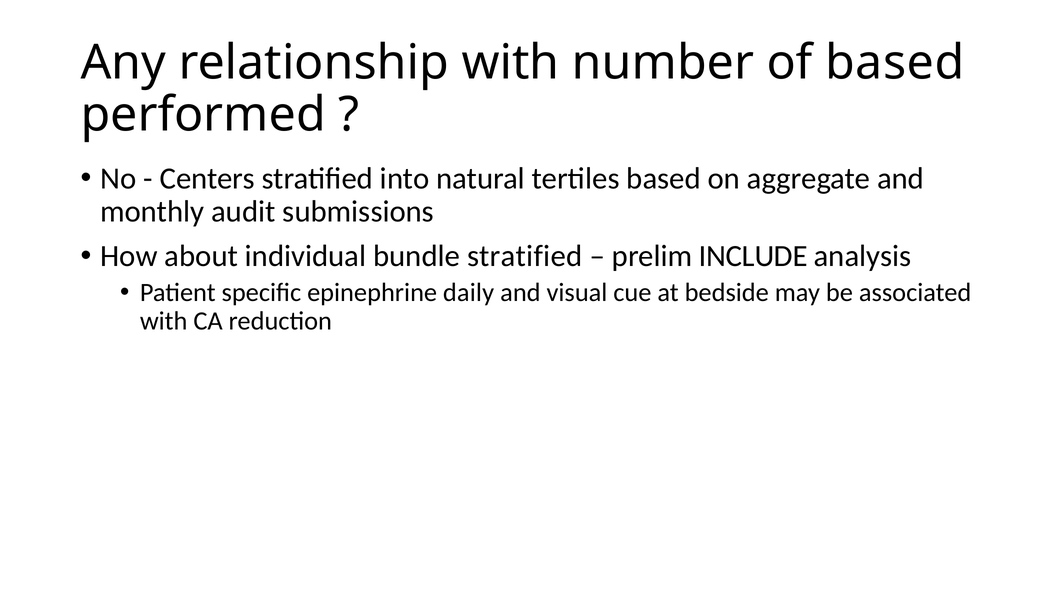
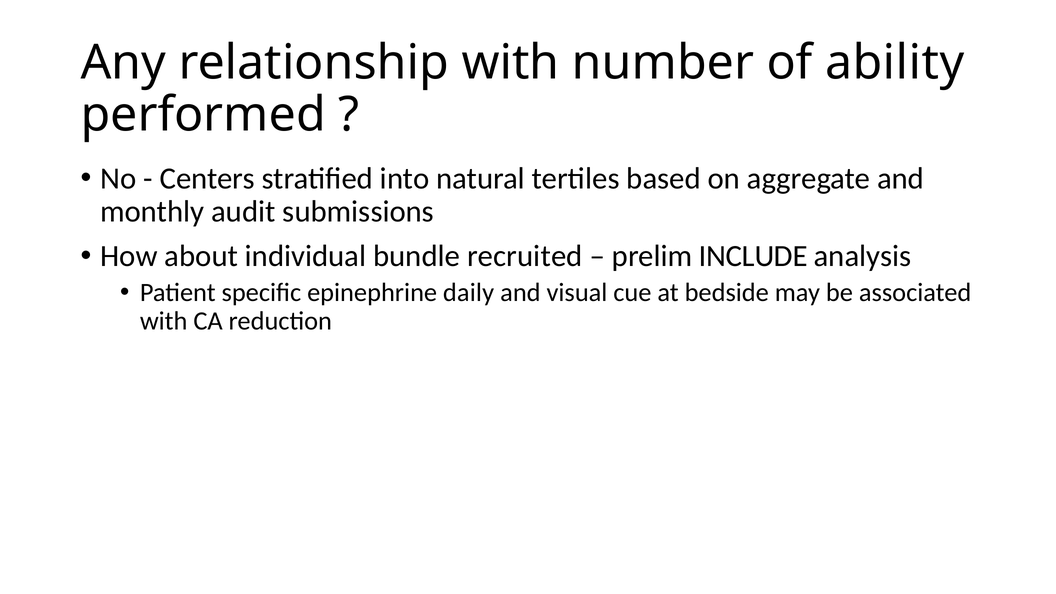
of based: based -> ability
bundle stratified: stratified -> recruited
